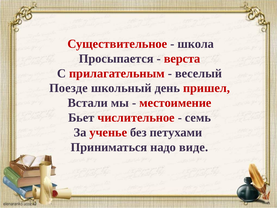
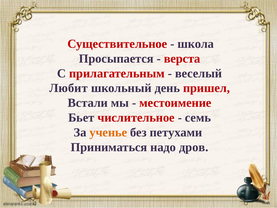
Поезде: Поезде -> Любит
ученье colour: red -> orange
виде: виде -> дров
